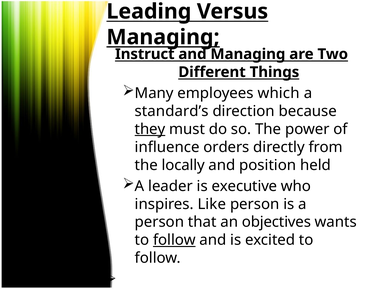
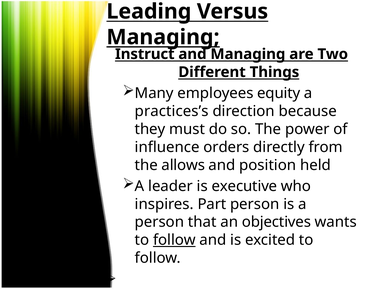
which: which -> equity
standard’s: standard’s -> practices’s
they underline: present -> none
locally: locally -> allows
Like: Like -> Part
